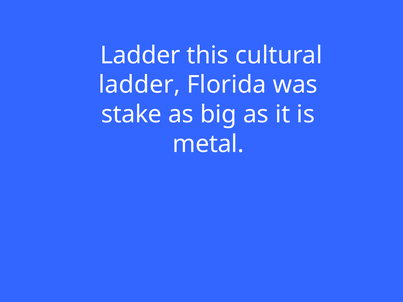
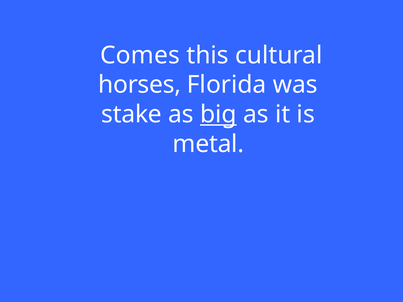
Ladder at (140, 55): Ladder -> Comes
ladder at (139, 85): ladder -> horses
big underline: none -> present
